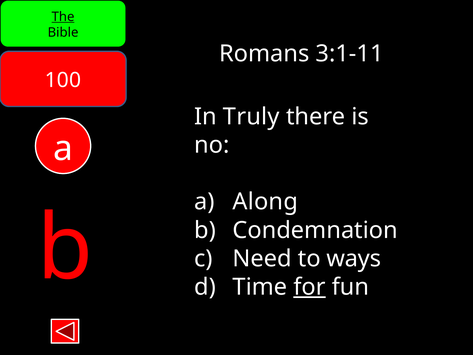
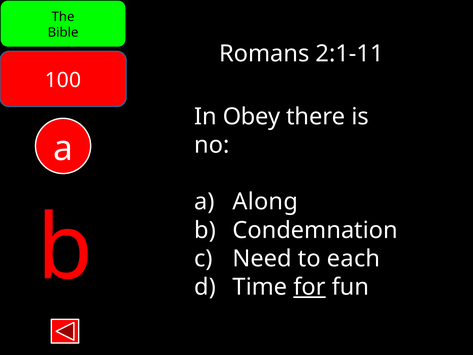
The underline: present -> none
3:1-11: 3:1-11 -> 2:1-11
Truly: Truly -> Obey
ways: ways -> each
